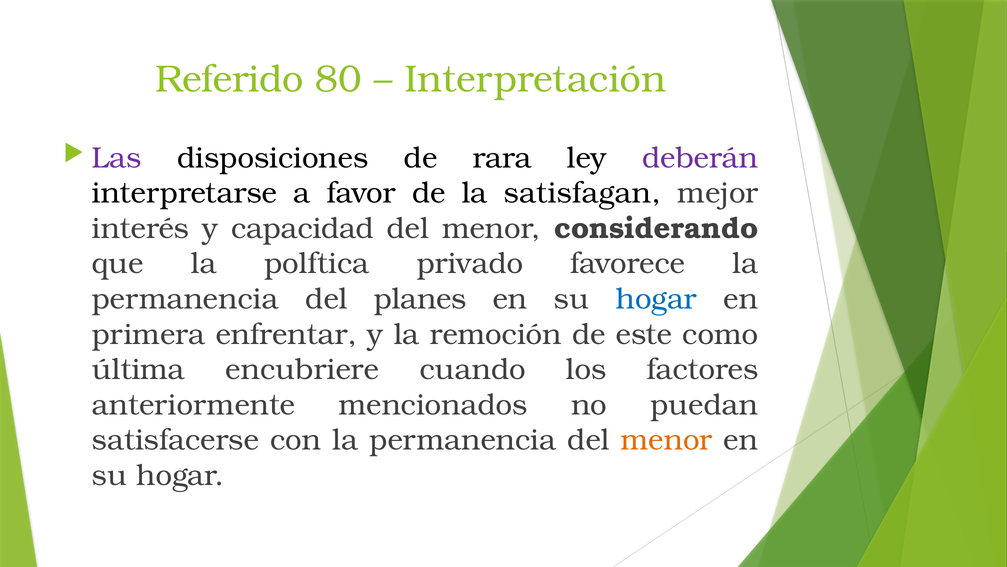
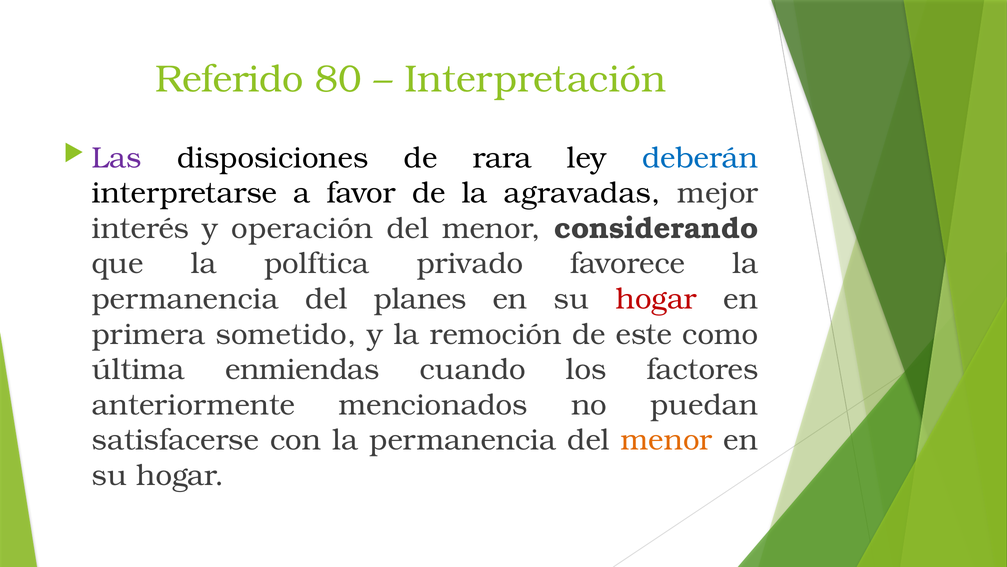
deberán colour: purple -> blue
satisfagan: satisfagan -> agravadas
capacidad: capacidad -> operación
hogar at (656, 299) colour: blue -> red
enfrentar: enfrentar -> sometido
encubriere: encubriere -> enmiendas
